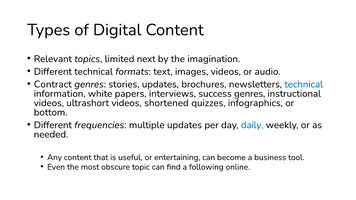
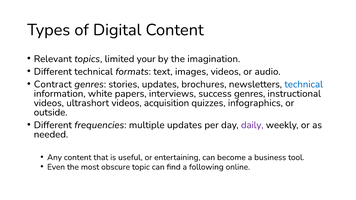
next: next -> your
shortened: shortened -> acquisition
bottom: bottom -> outside
daily colour: blue -> purple
